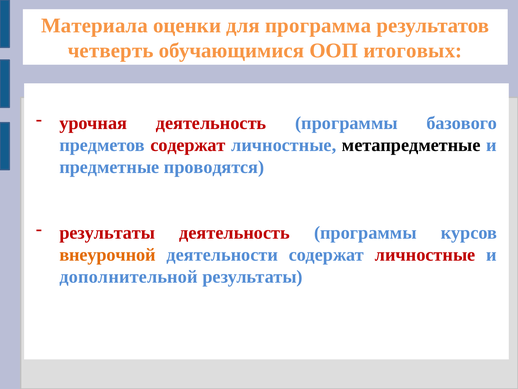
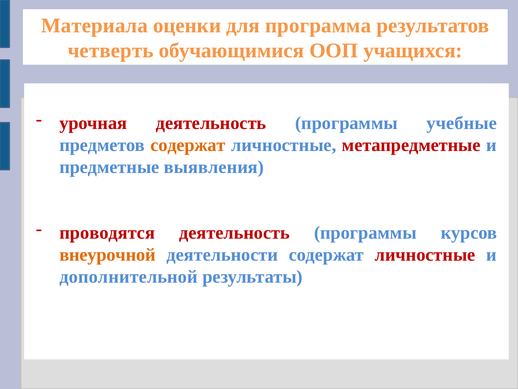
итоговых: итоговых -> учащихся
базового: базового -> учебные
содержат at (188, 145) colour: red -> orange
метапредметные colour: black -> red
проводятся: проводятся -> выявления
результаты at (107, 233): результаты -> проводятся
